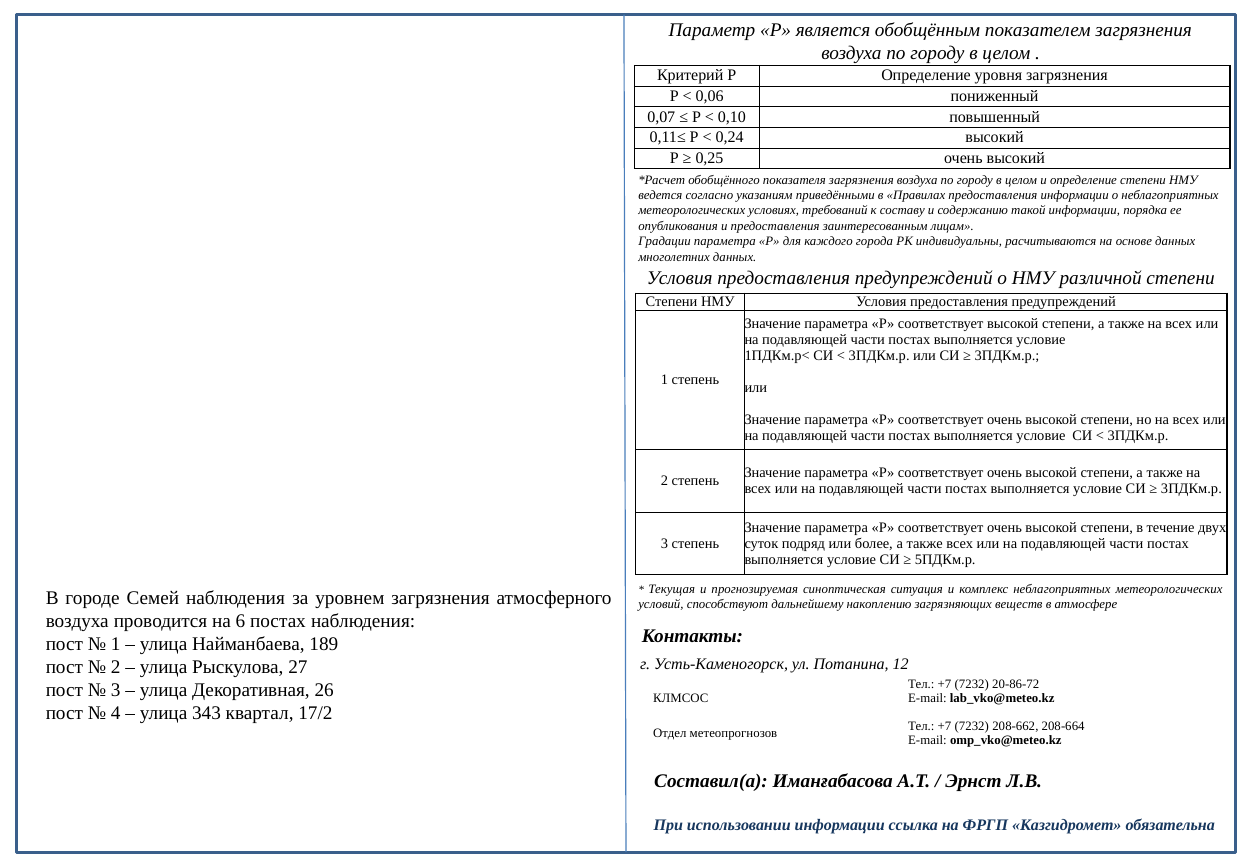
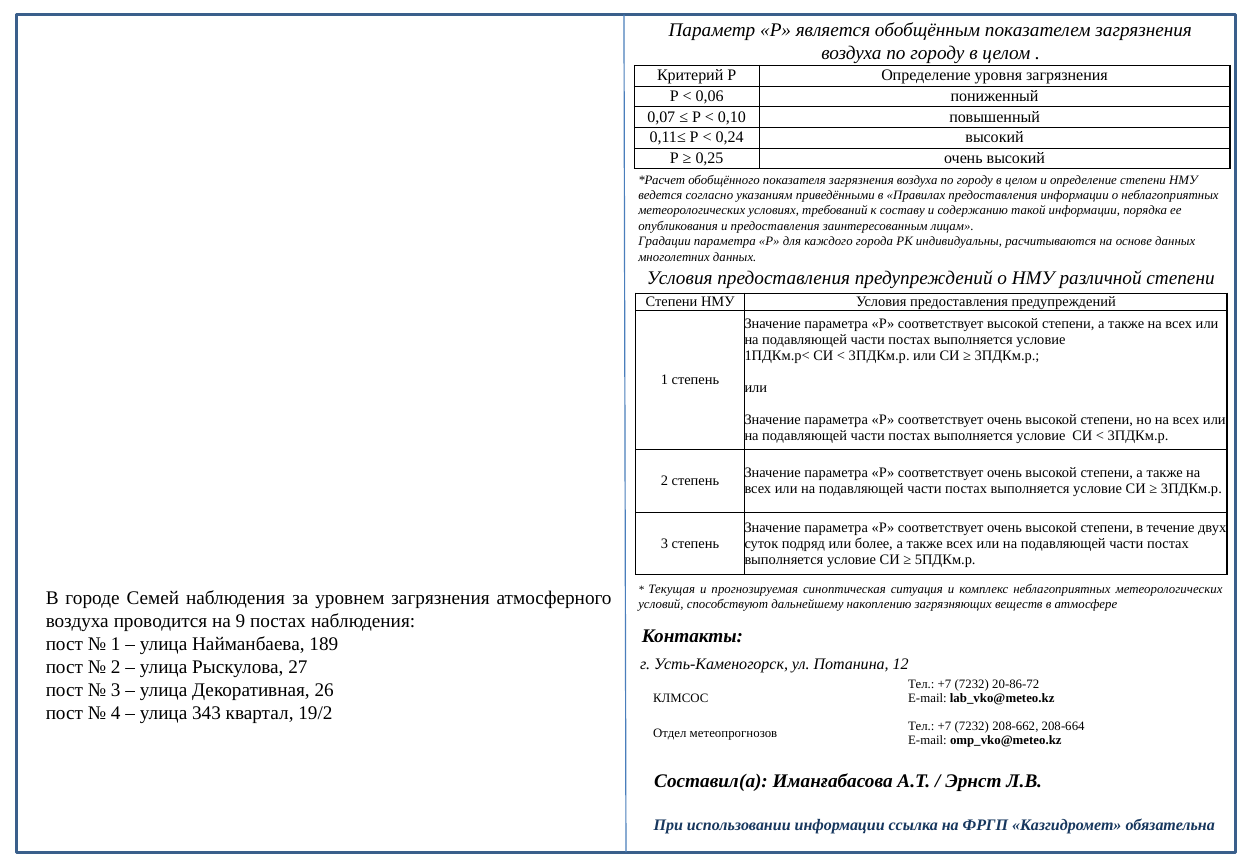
6: 6 -> 9
17/2: 17/2 -> 19/2
